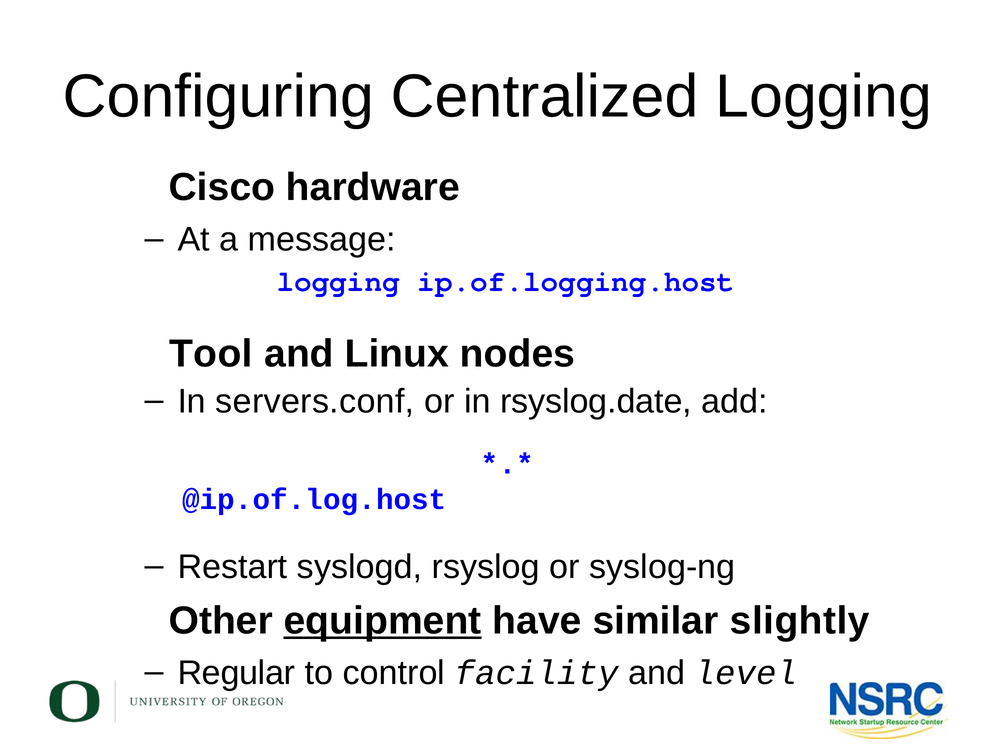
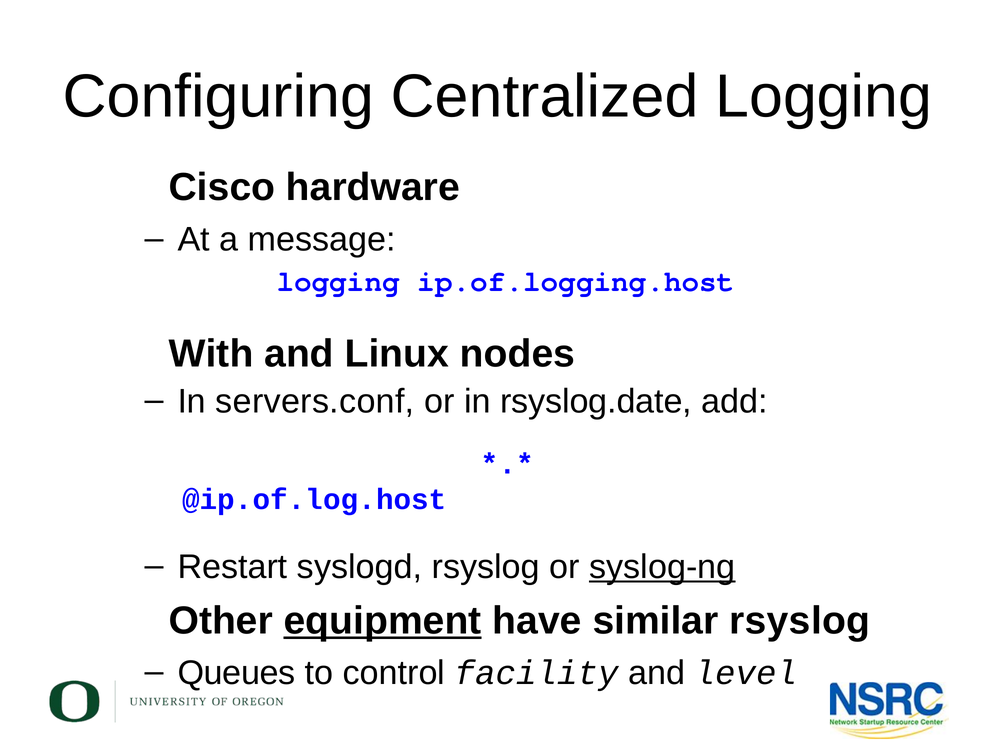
Tool: Tool -> With
syslog-ng underline: none -> present
similar slightly: slightly -> rsyslog
Regular: Regular -> Queues
